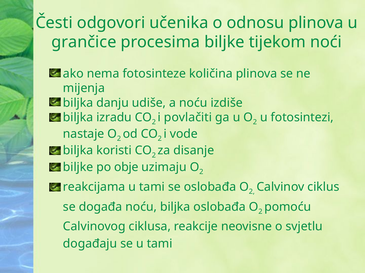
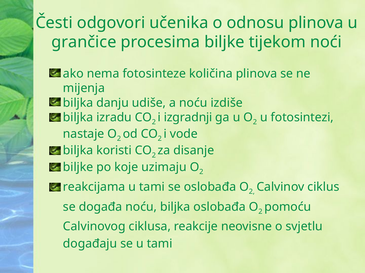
povlačiti: povlačiti -> izgradnji
obje: obje -> koje
